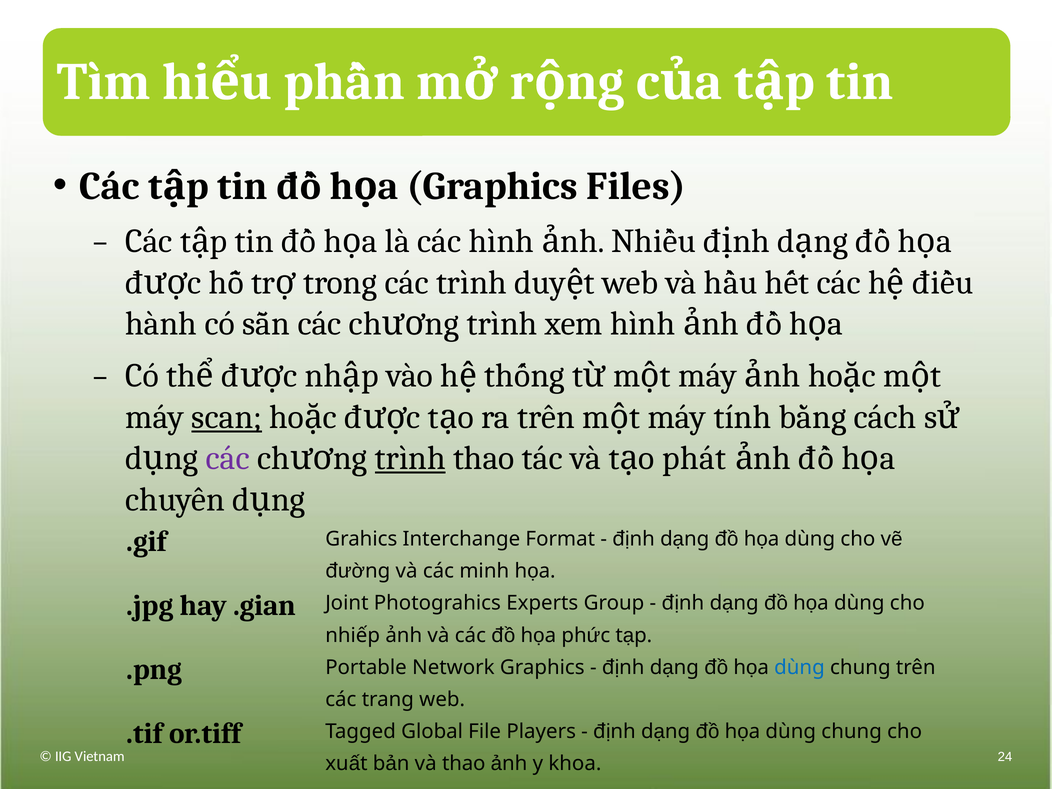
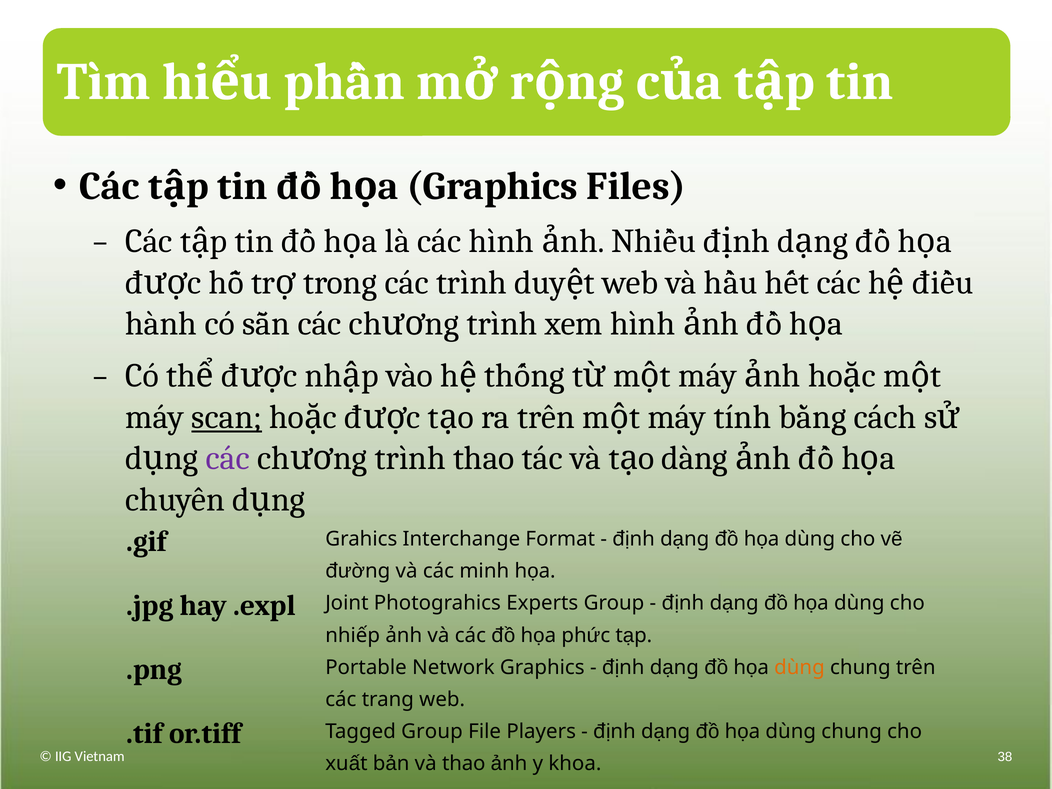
trình at (410, 458) underline: present -> none
phát: phát -> dàng
.gian: .gian -> .expl
dùng at (799, 667) colour: blue -> orange
Tagged Global: Global -> Group
24: 24 -> 38
